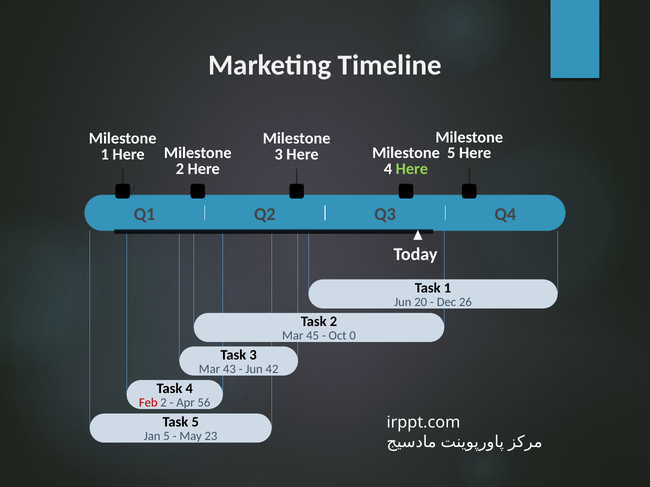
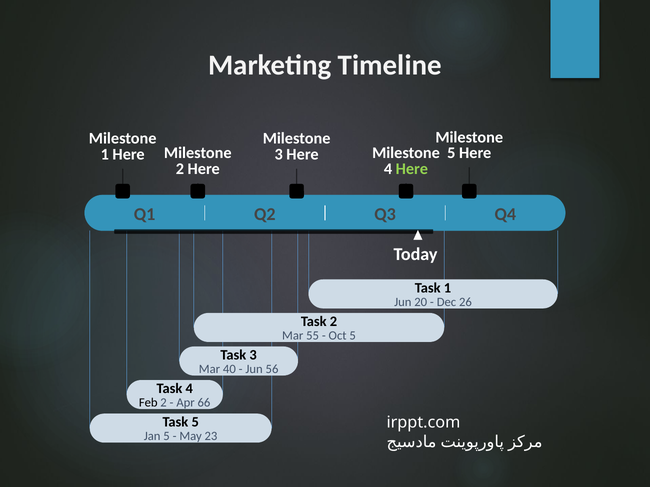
45: 45 -> 55
Oct 0: 0 -> 5
43: 43 -> 40
42: 42 -> 56
Feb colour: red -> black
56: 56 -> 66
